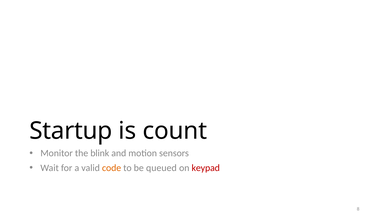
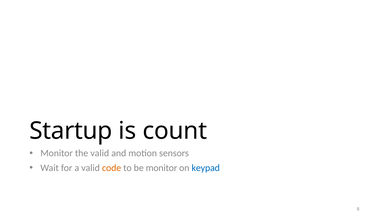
the blink: blink -> valid
be queued: queued -> monitor
keypad colour: red -> blue
